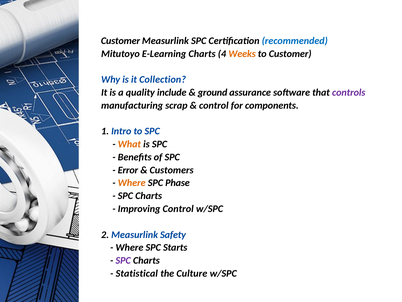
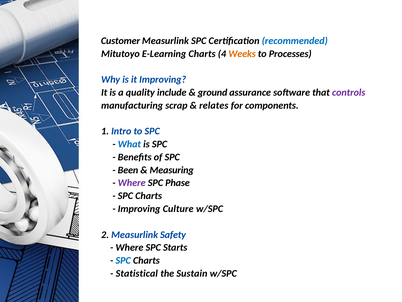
to Customer: Customer -> Processes
it Collection: Collection -> Improving
control at (214, 105): control -> relates
What colour: orange -> blue
Error: Error -> Been
Customers: Customers -> Measuring
Where at (132, 183) colour: orange -> purple
Improving Control: Control -> Culture
SPC at (123, 260) colour: purple -> blue
Culture: Culture -> Sustain
